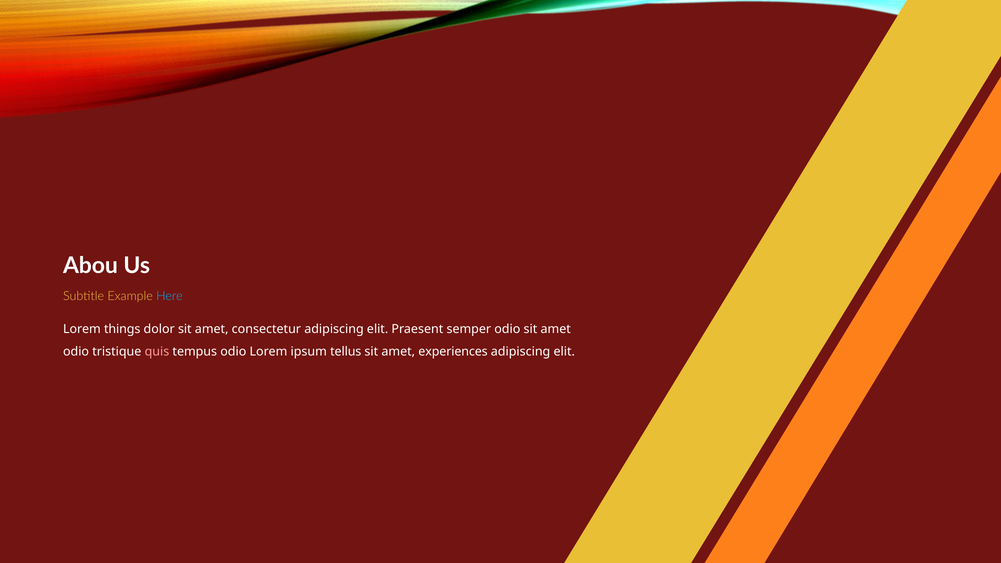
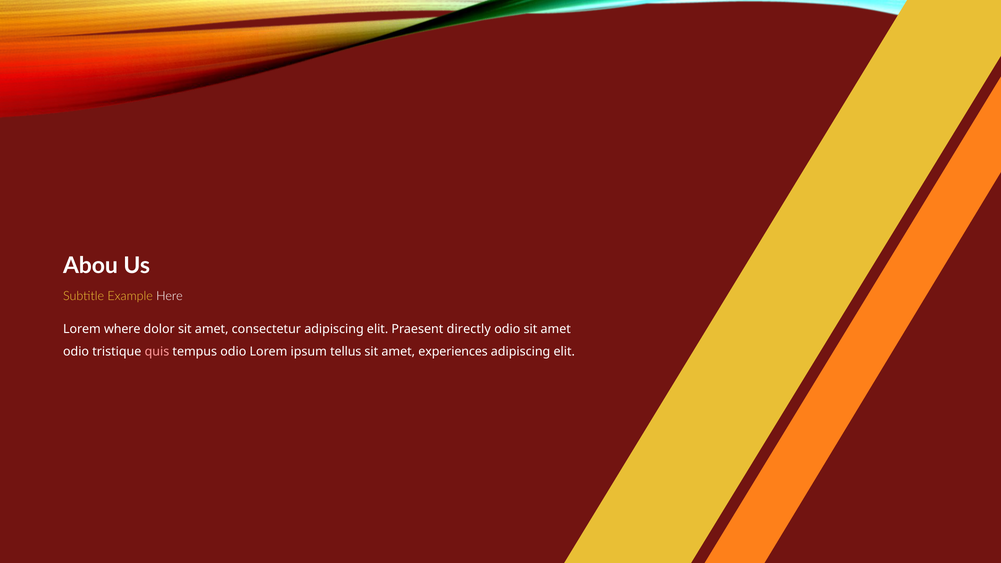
Here colour: light blue -> white
things: things -> where
semper: semper -> directly
